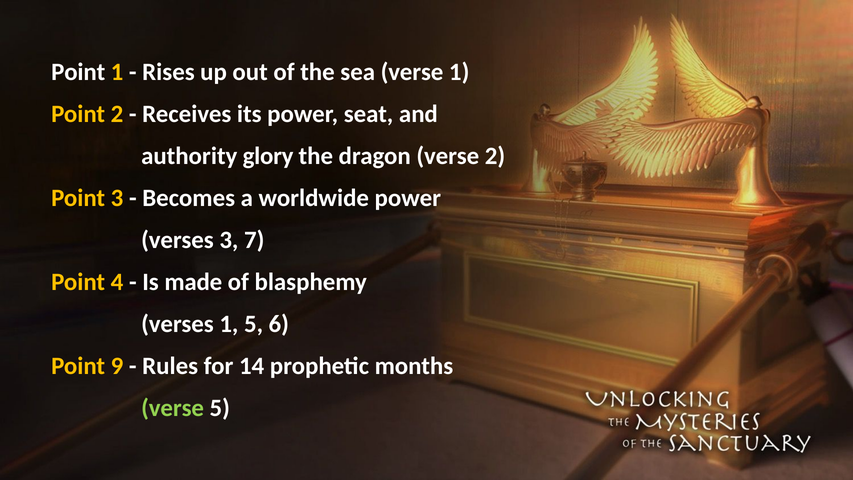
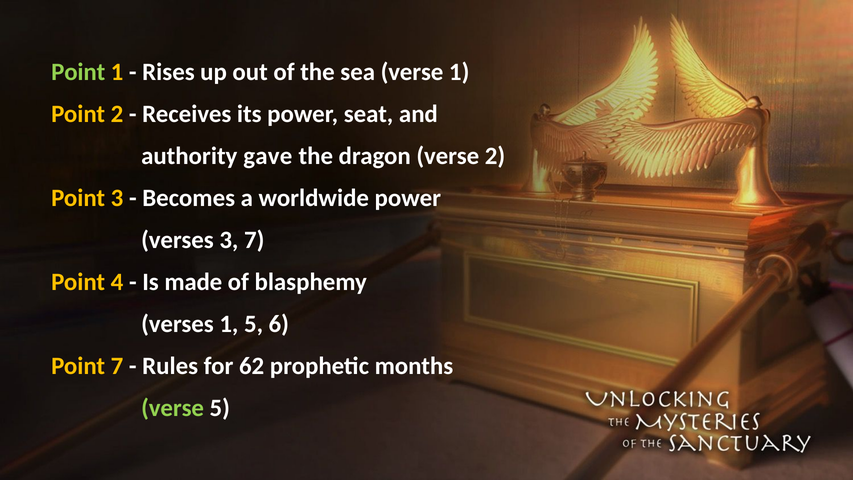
Point at (78, 72) colour: white -> light green
glory: glory -> gave
Point 9: 9 -> 7
14: 14 -> 62
